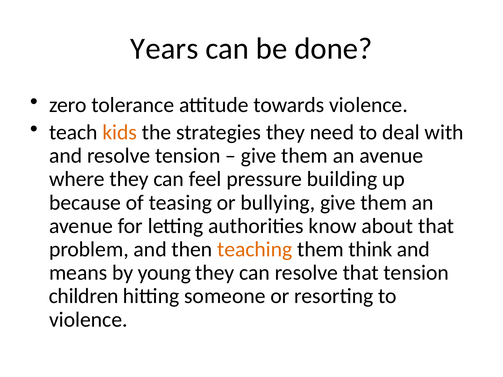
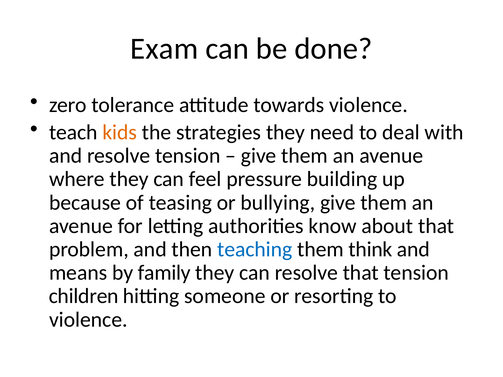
Years: Years -> Exam
teaching colour: orange -> blue
young: young -> family
